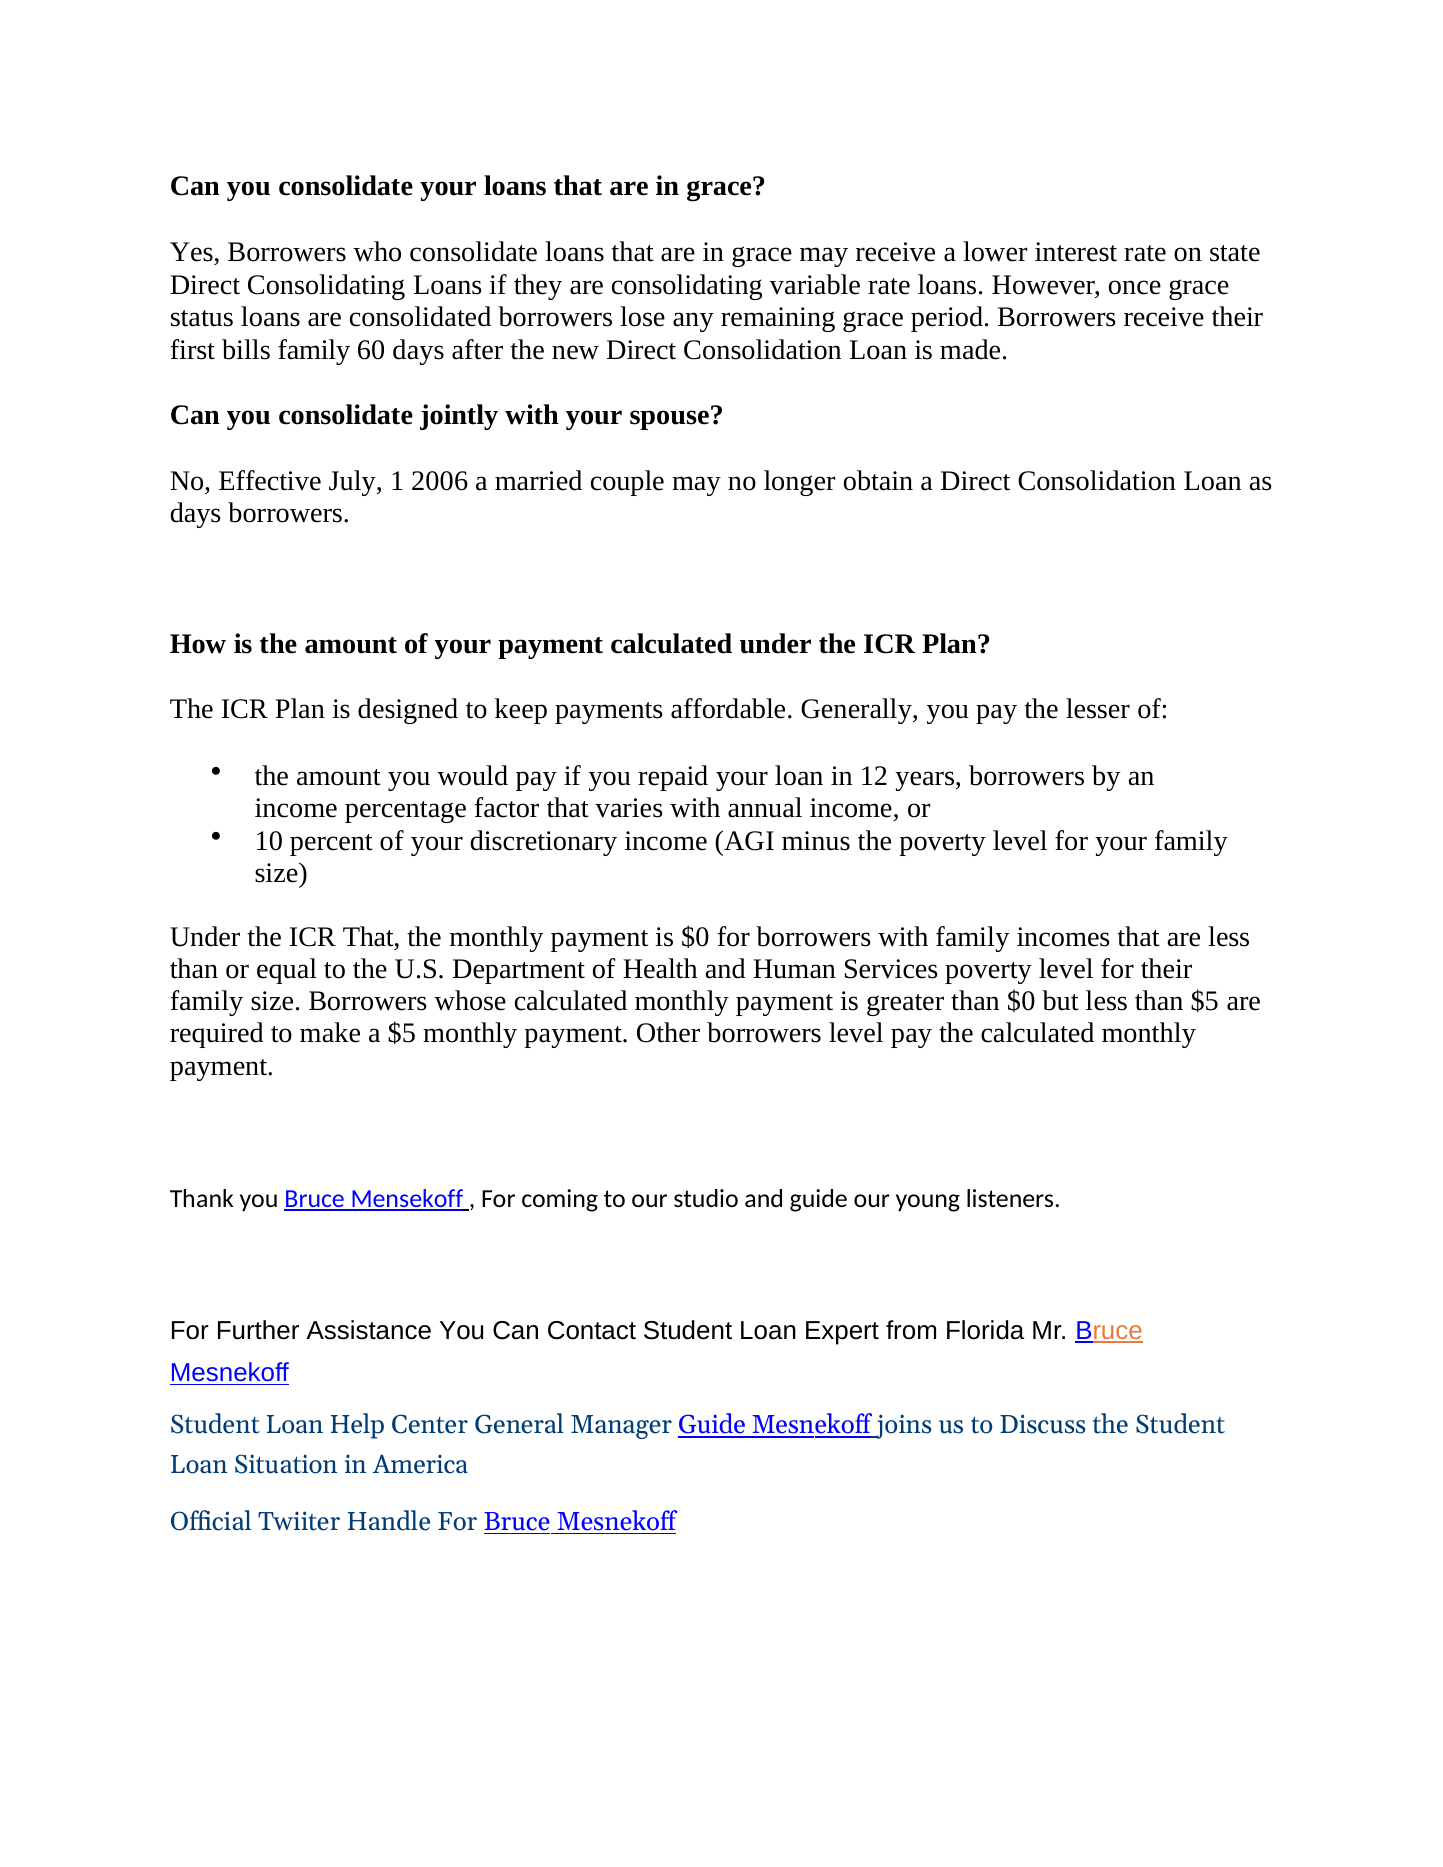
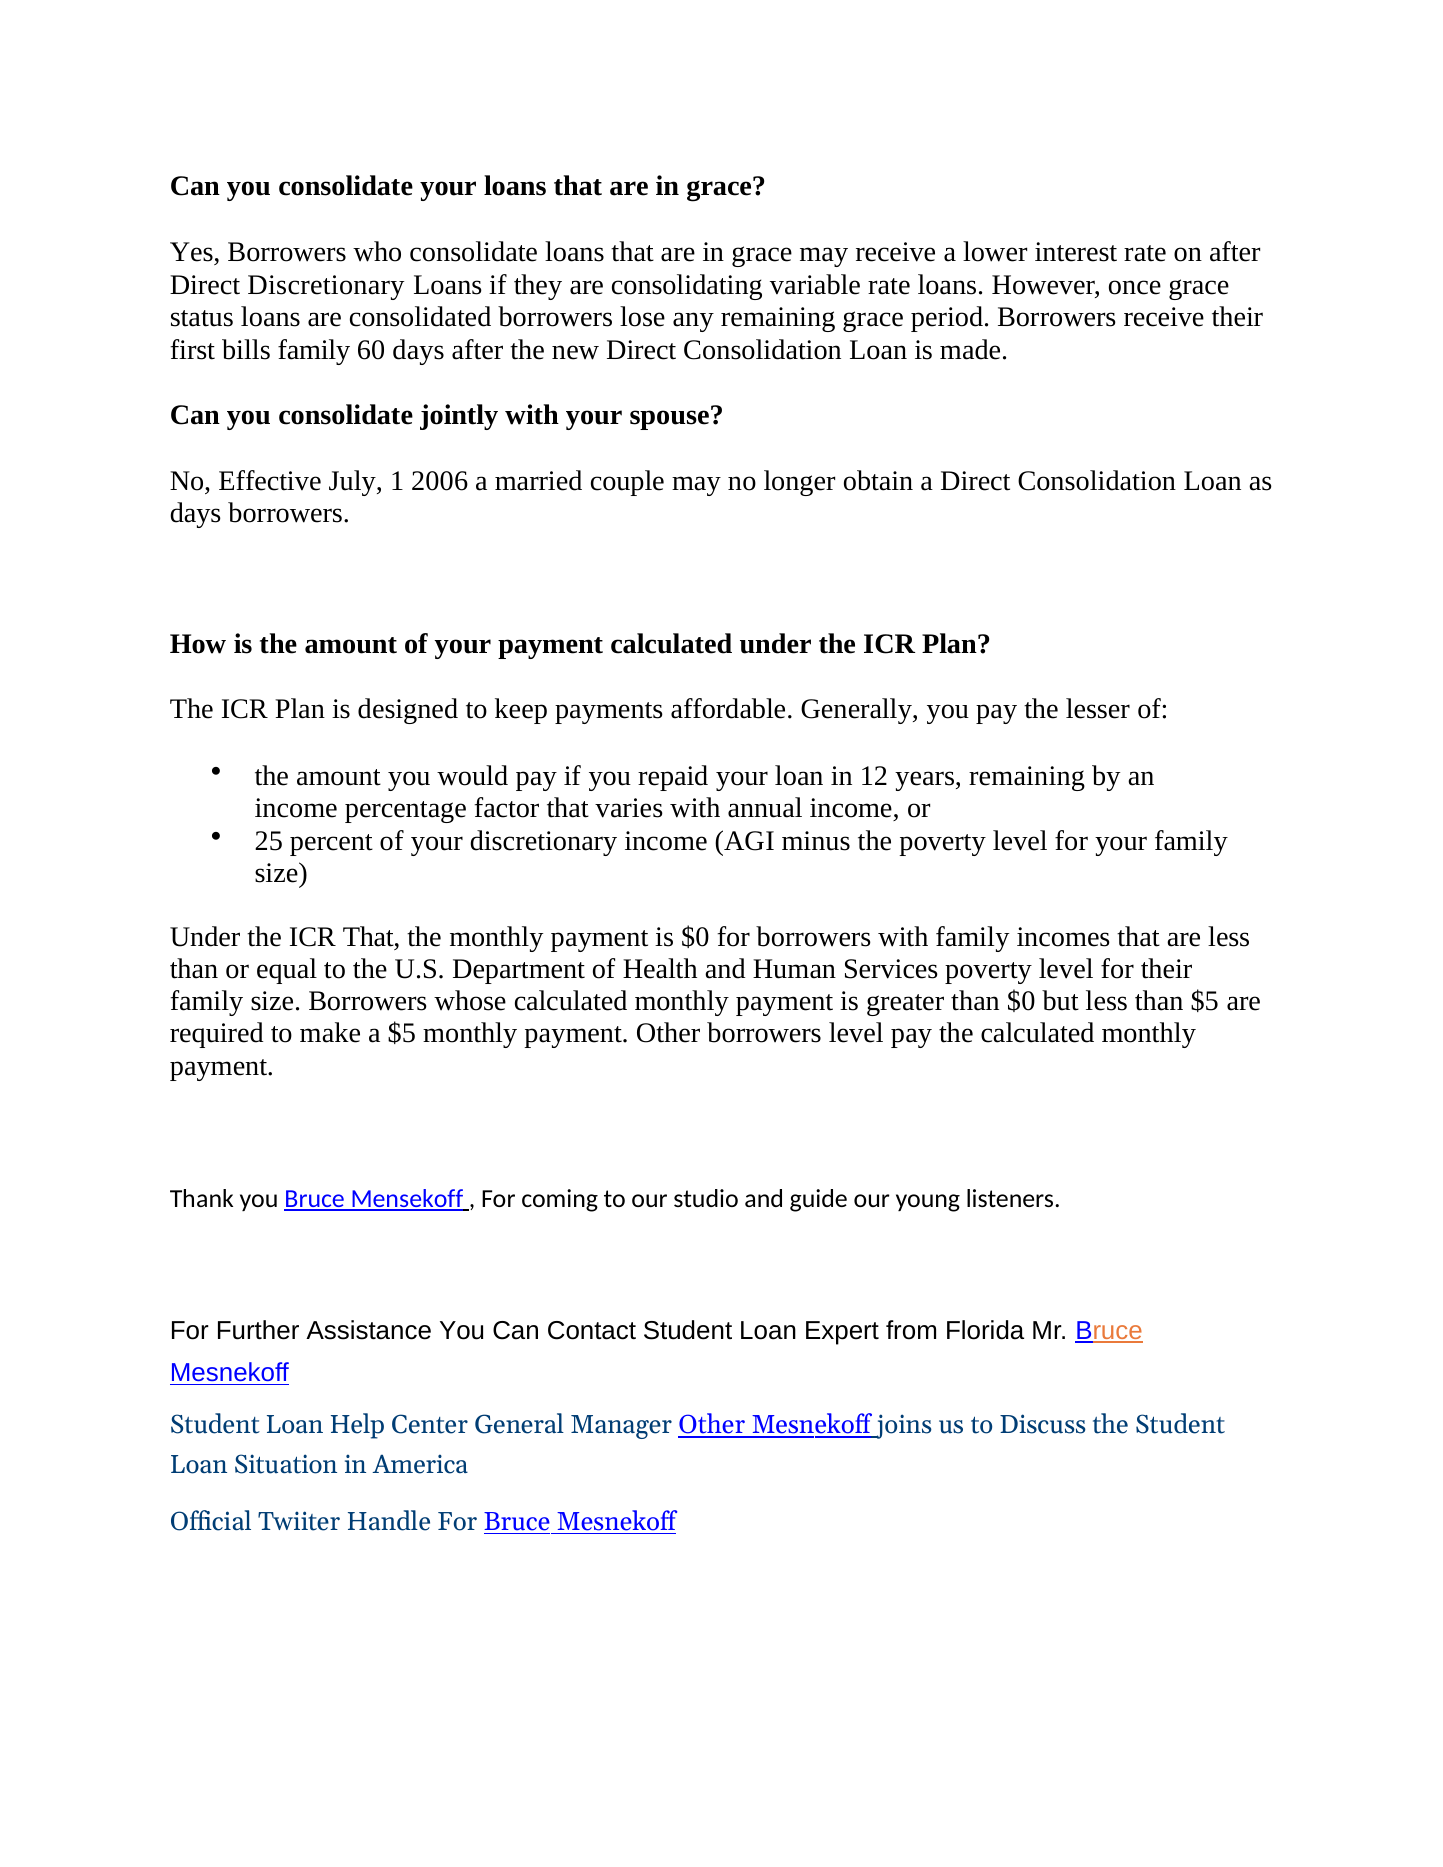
on state: state -> after
Direct Consolidating: Consolidating -> Discretionary
years borrowers: borrowers -> remaining
10: 10 -> 25
Manager Guide: Guide -> Other
